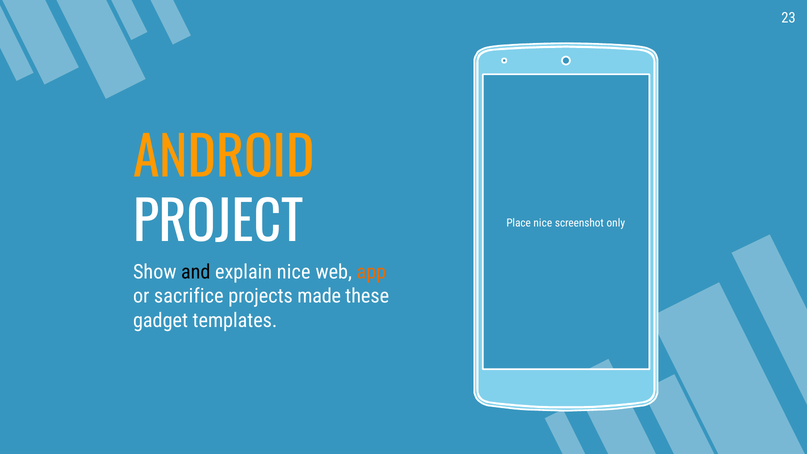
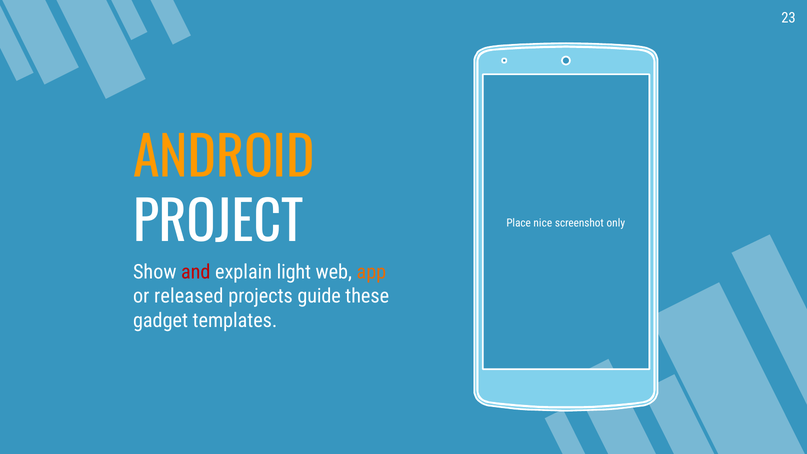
and colour: black -> red
explain nice: nice -> light
sacrifice: sacrifice -> released
made: made -> guide
